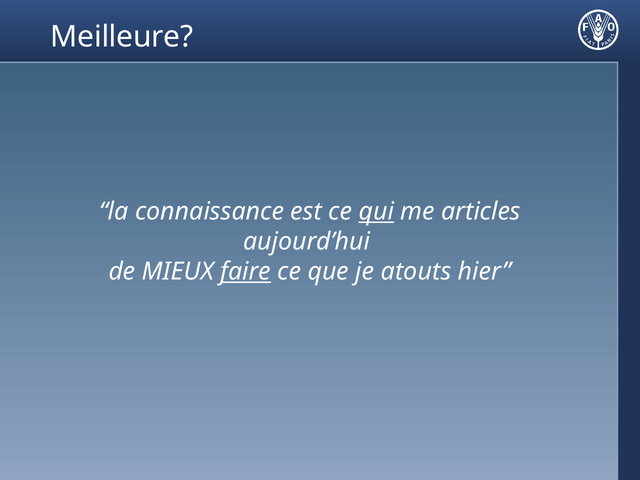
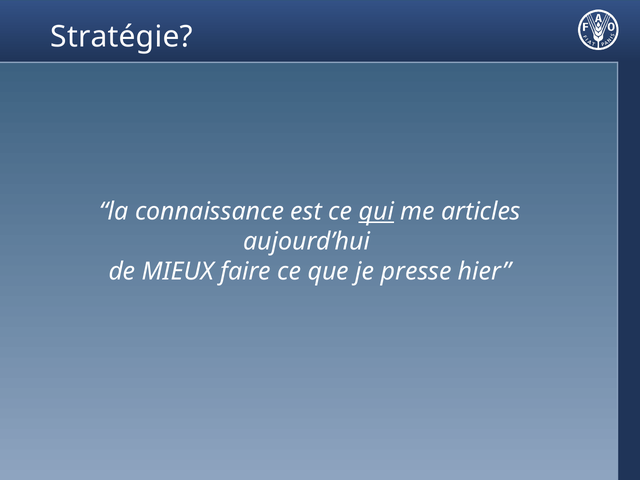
Meilleure: Meilleure -> Stratégie
faire underline: present -> none
atouts: atouts -> presse
